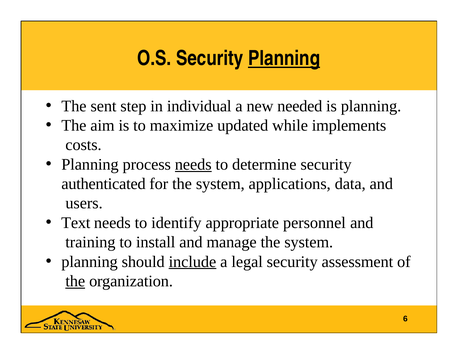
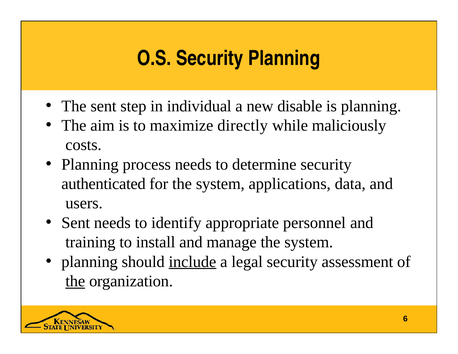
Planning at (284, 58) underline: present -> none
needed: needed -> disable
updated: updated -> directly
implements: implements -> maliciously
needs at (193, 164) underline: present -> none
Text at (76, 223): Text -> Sent
